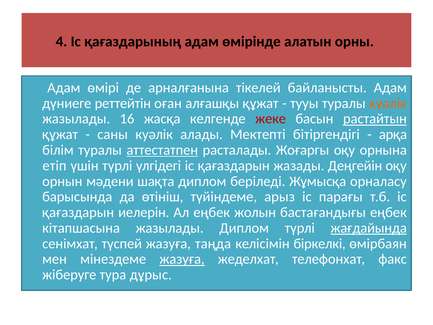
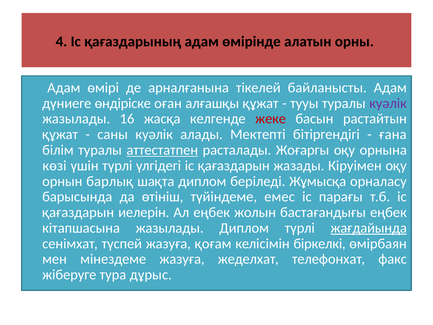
реттейтін: реттейтін -> өндіріске
куәлiк at (388, 103) colour: orange -> purple
растайтын underline: present -> none
apқа: apқа -> ғана
етіп: етіп -> көзi
Деңгейiн: Деңгейiн -> Кipyiмeн
мәдени: мәдени -> барлық
арыз: арыз -> емес
таңда: таңда -> қоғам
жазуға at (182, 259) underline: present -> none
